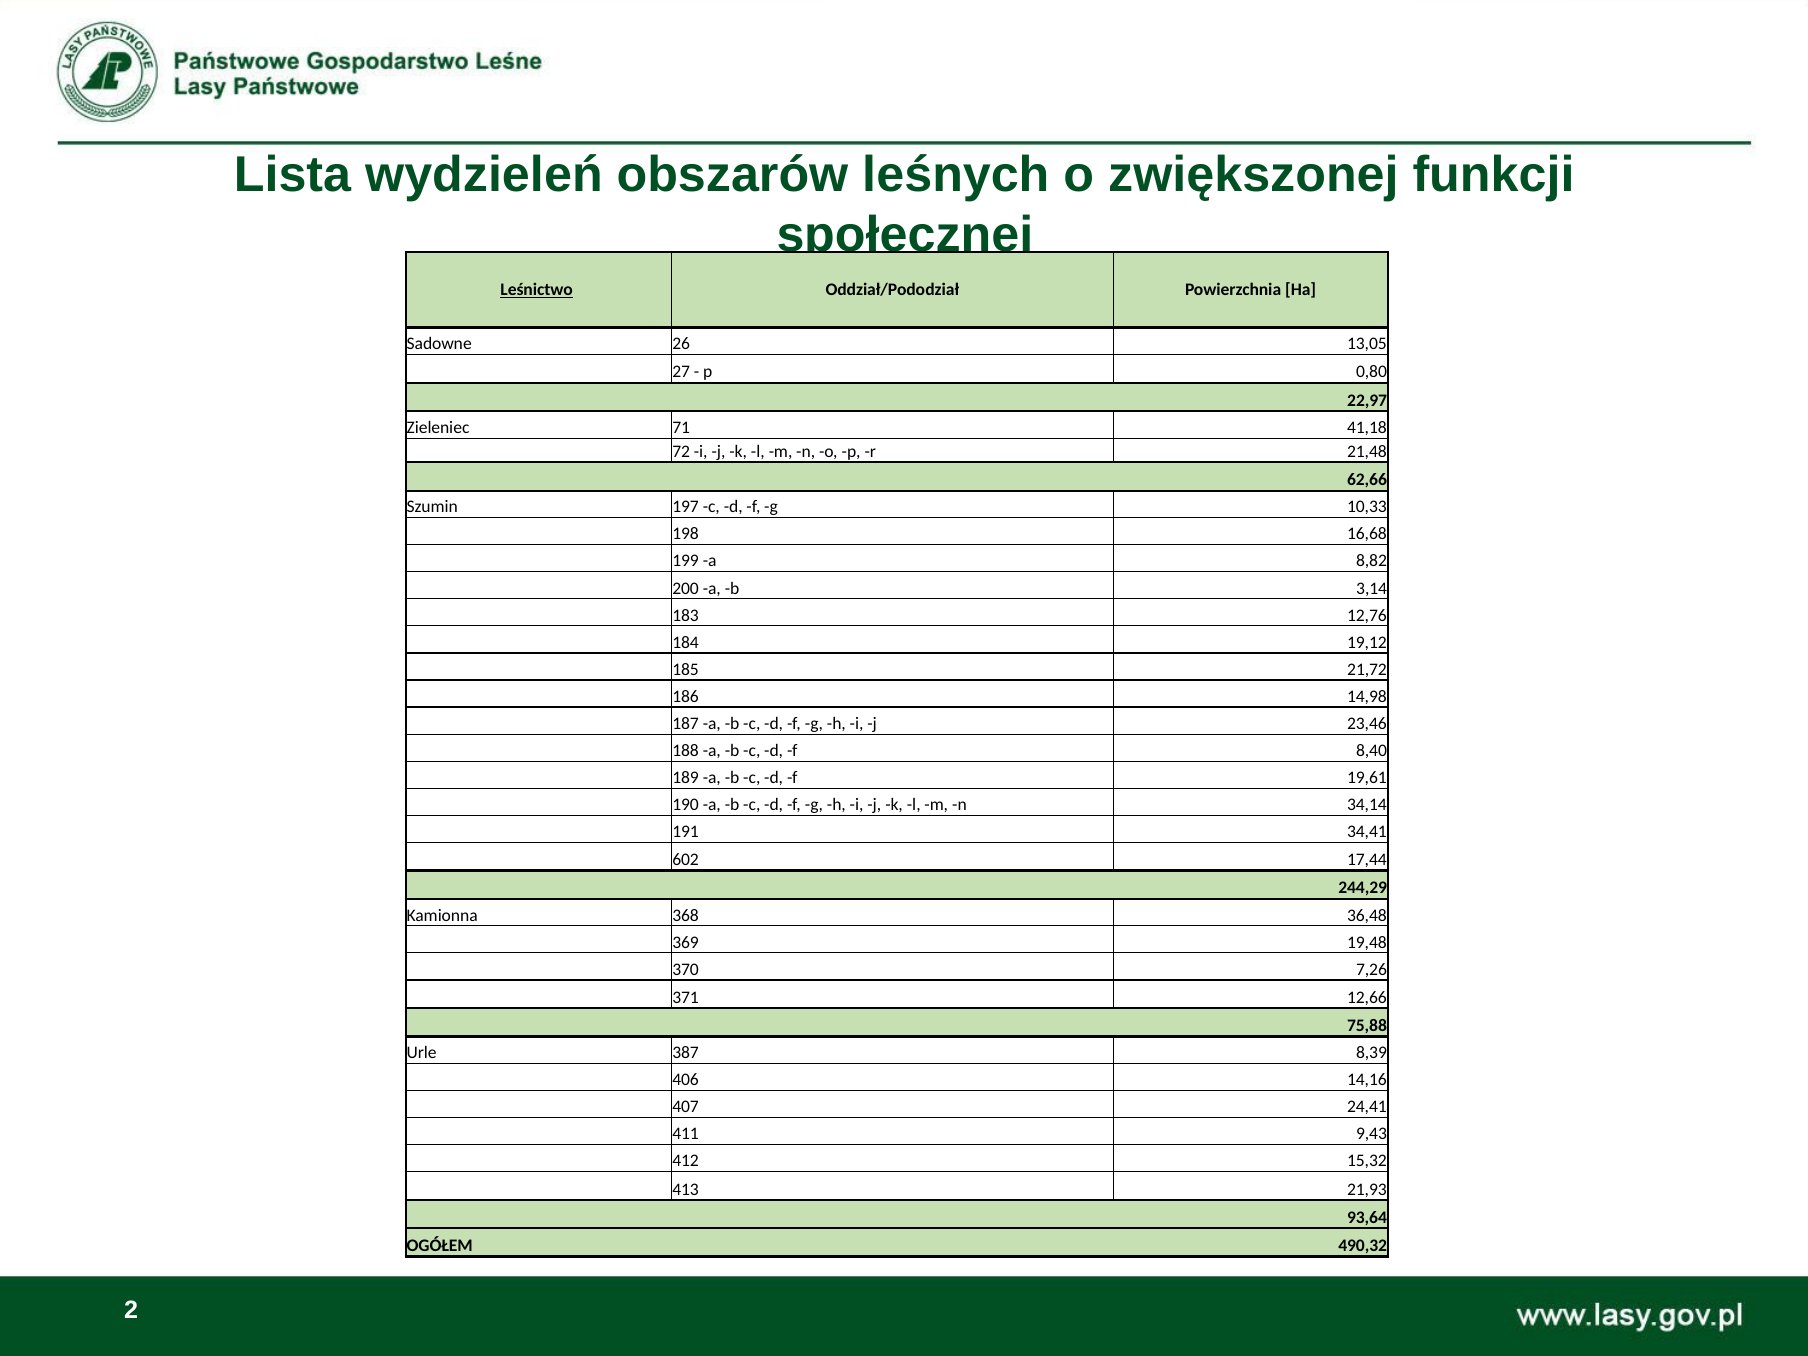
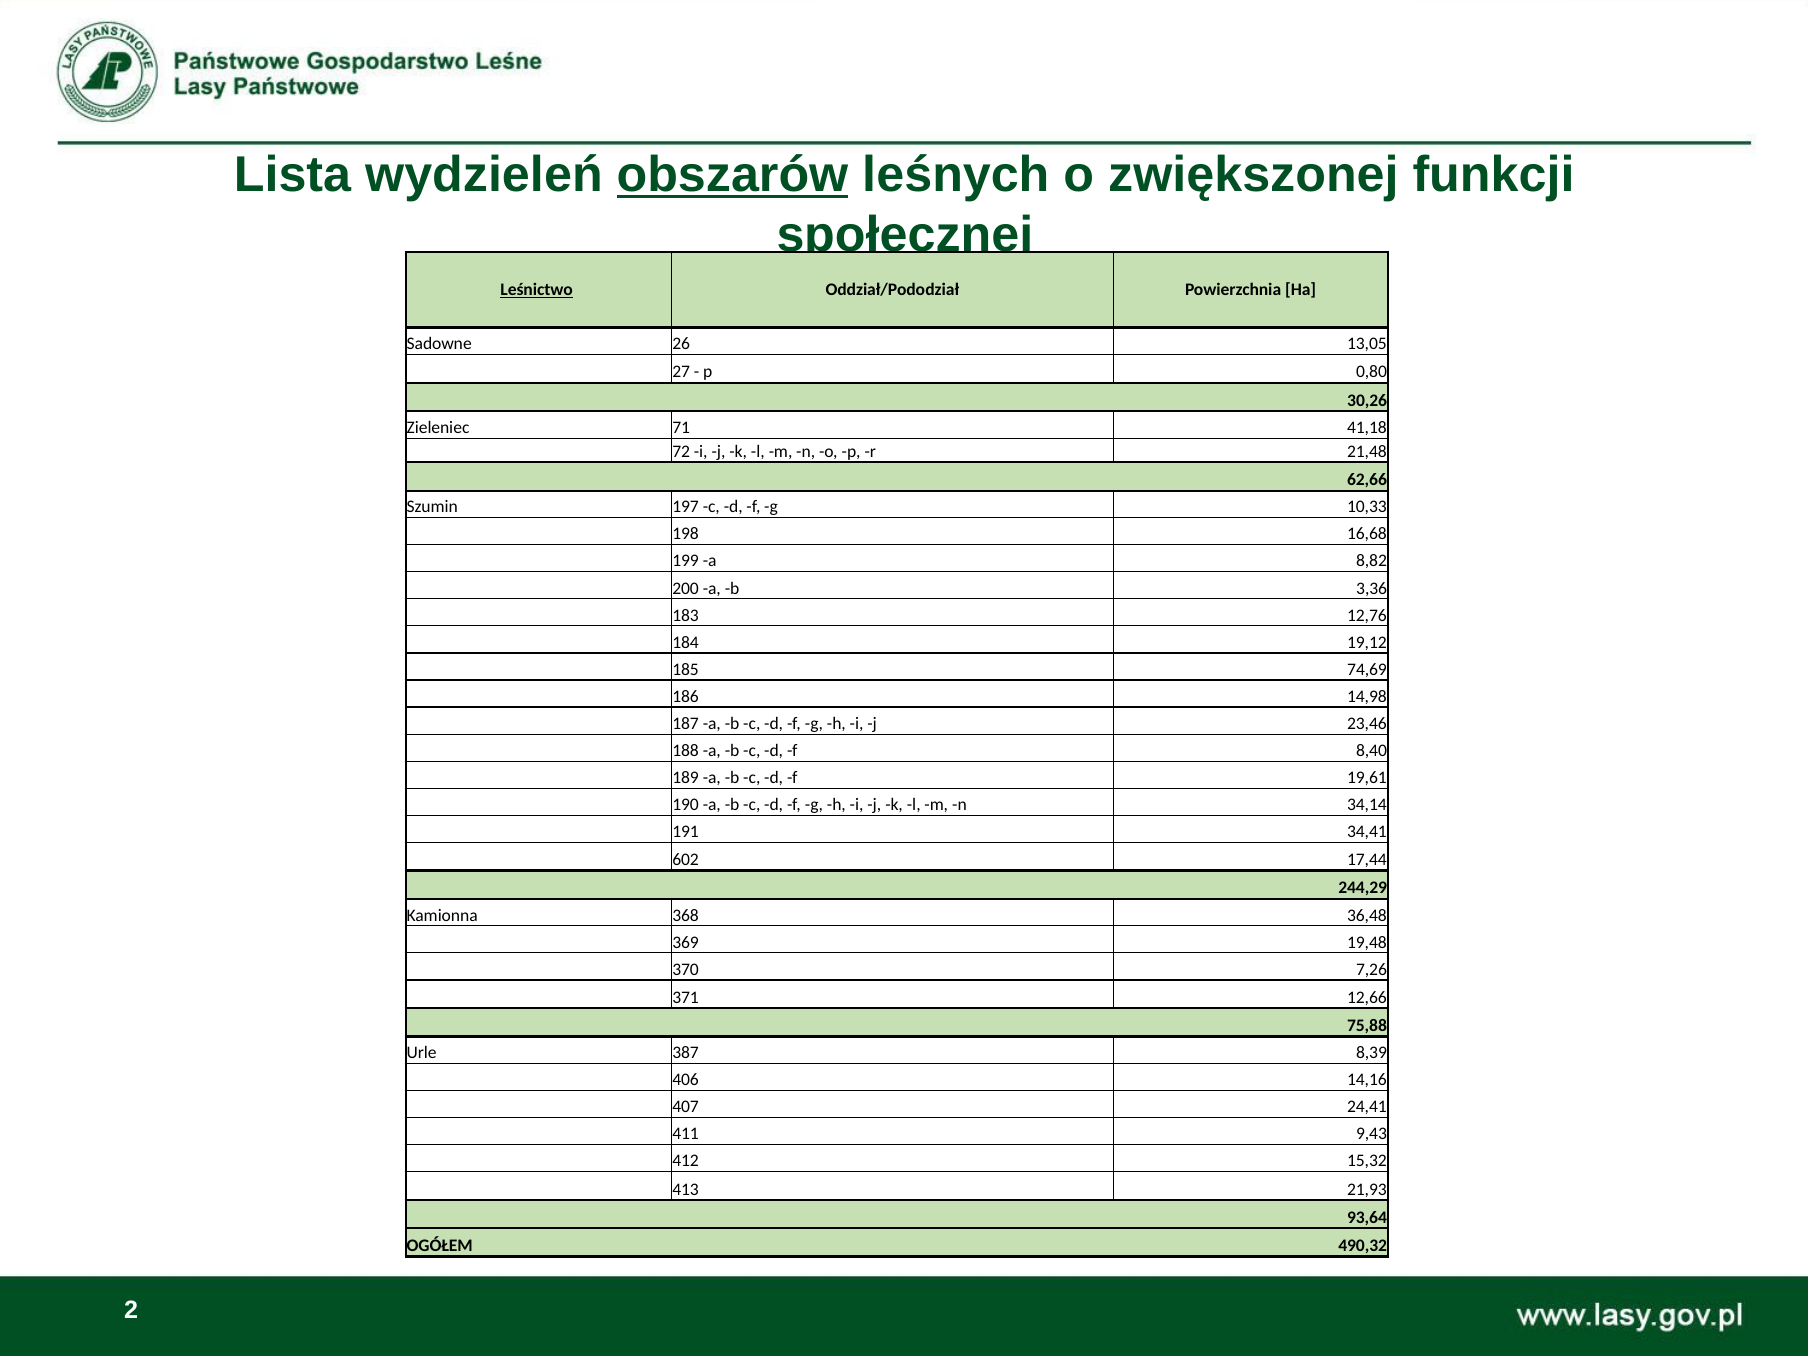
obszarów underline: none -> present
22,97: 22,97 -> 30,26
3,14: 3,14 -> 3,36
21,72: 21,72 -> 74,69
